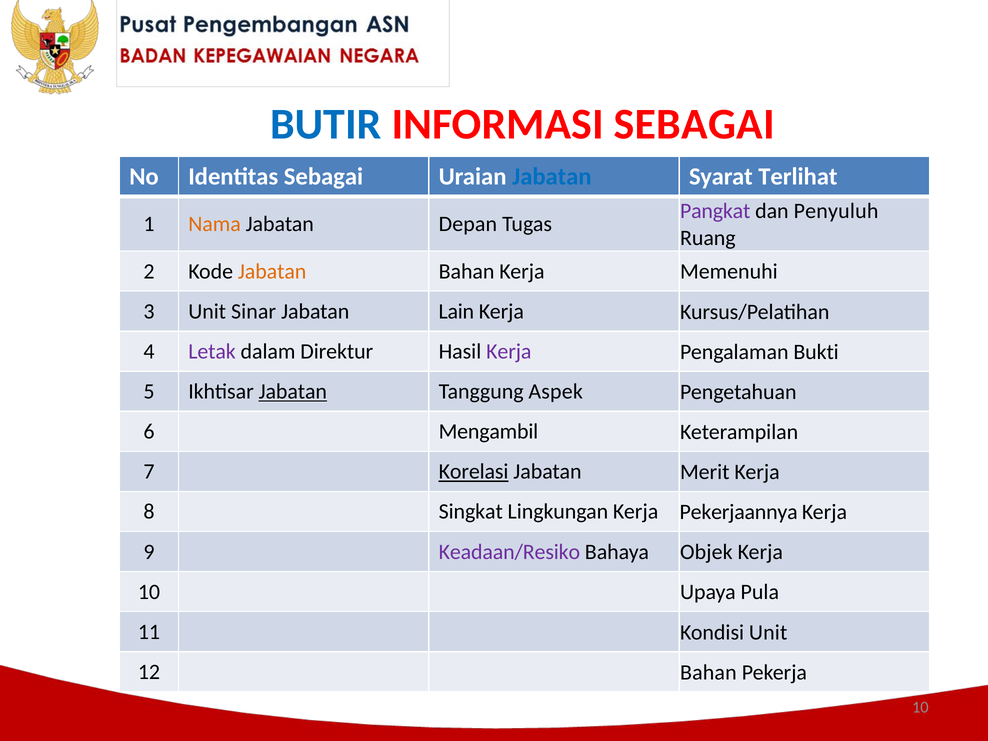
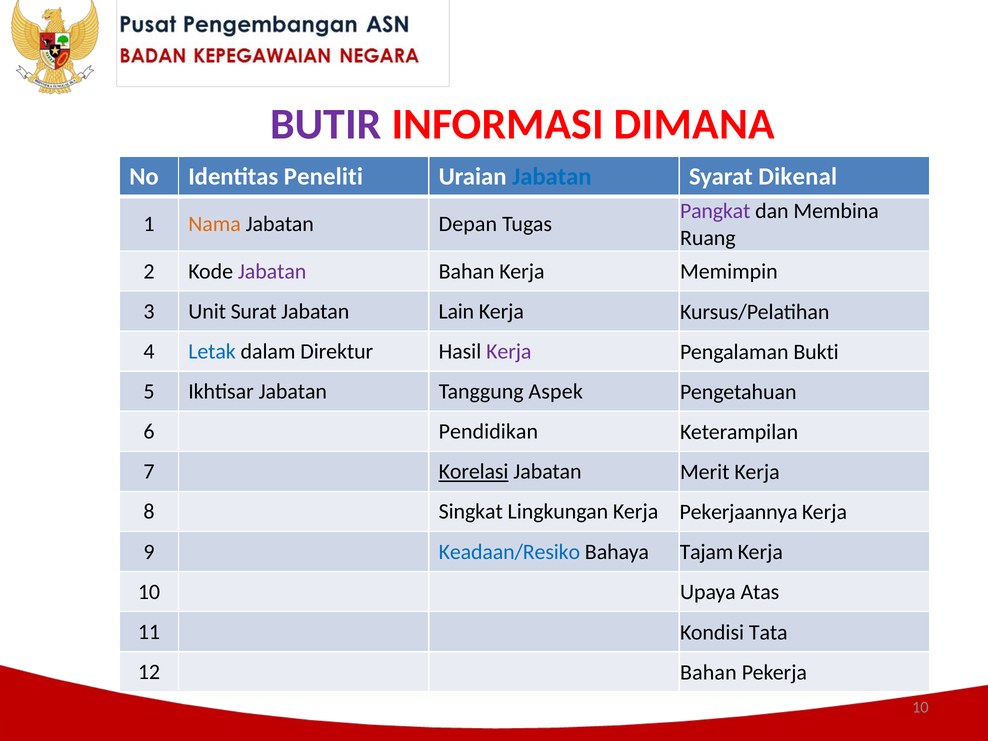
BUTIR colour: blue -> purple
INFORMASI SEBAGAI: SEBAGAI -> DIMANA
Identitas Sebagai: Sebagai -> Peneliti
Terlihat: Terlihat -> Dikenal
Penyuluh: Penyuluh -> Membina
Jabatan at (272, 271) colour: orange -> purple
Memenuhi: Memenuhi -> Memimpin
Sinar: Sinar -> Surat
Letak colour: purple -> blue
Jabatan at (293, 392) underline: present -> none
Mengambil: Mengambil -> Pendidikan
Keadaan/Resiko colour: purple -> blue
Objek: Objek -> Tajam
Pula: Pula -> Atas
Kondisi Unit: Unit -> Tata
